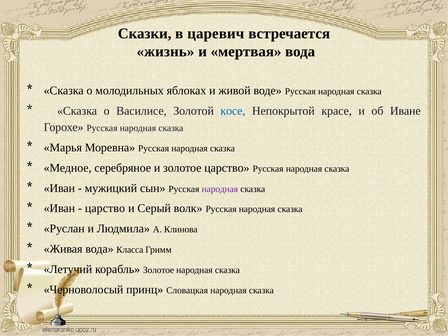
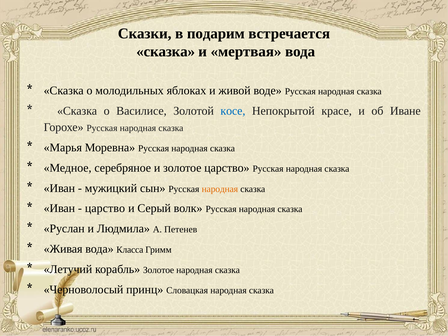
царевич: царевич -> подарим
жизнь at (166, 51): жизнь -> сказка
народная at (220, 189) colour: purple -> orange
Клинова: Клинова -> Петенев
